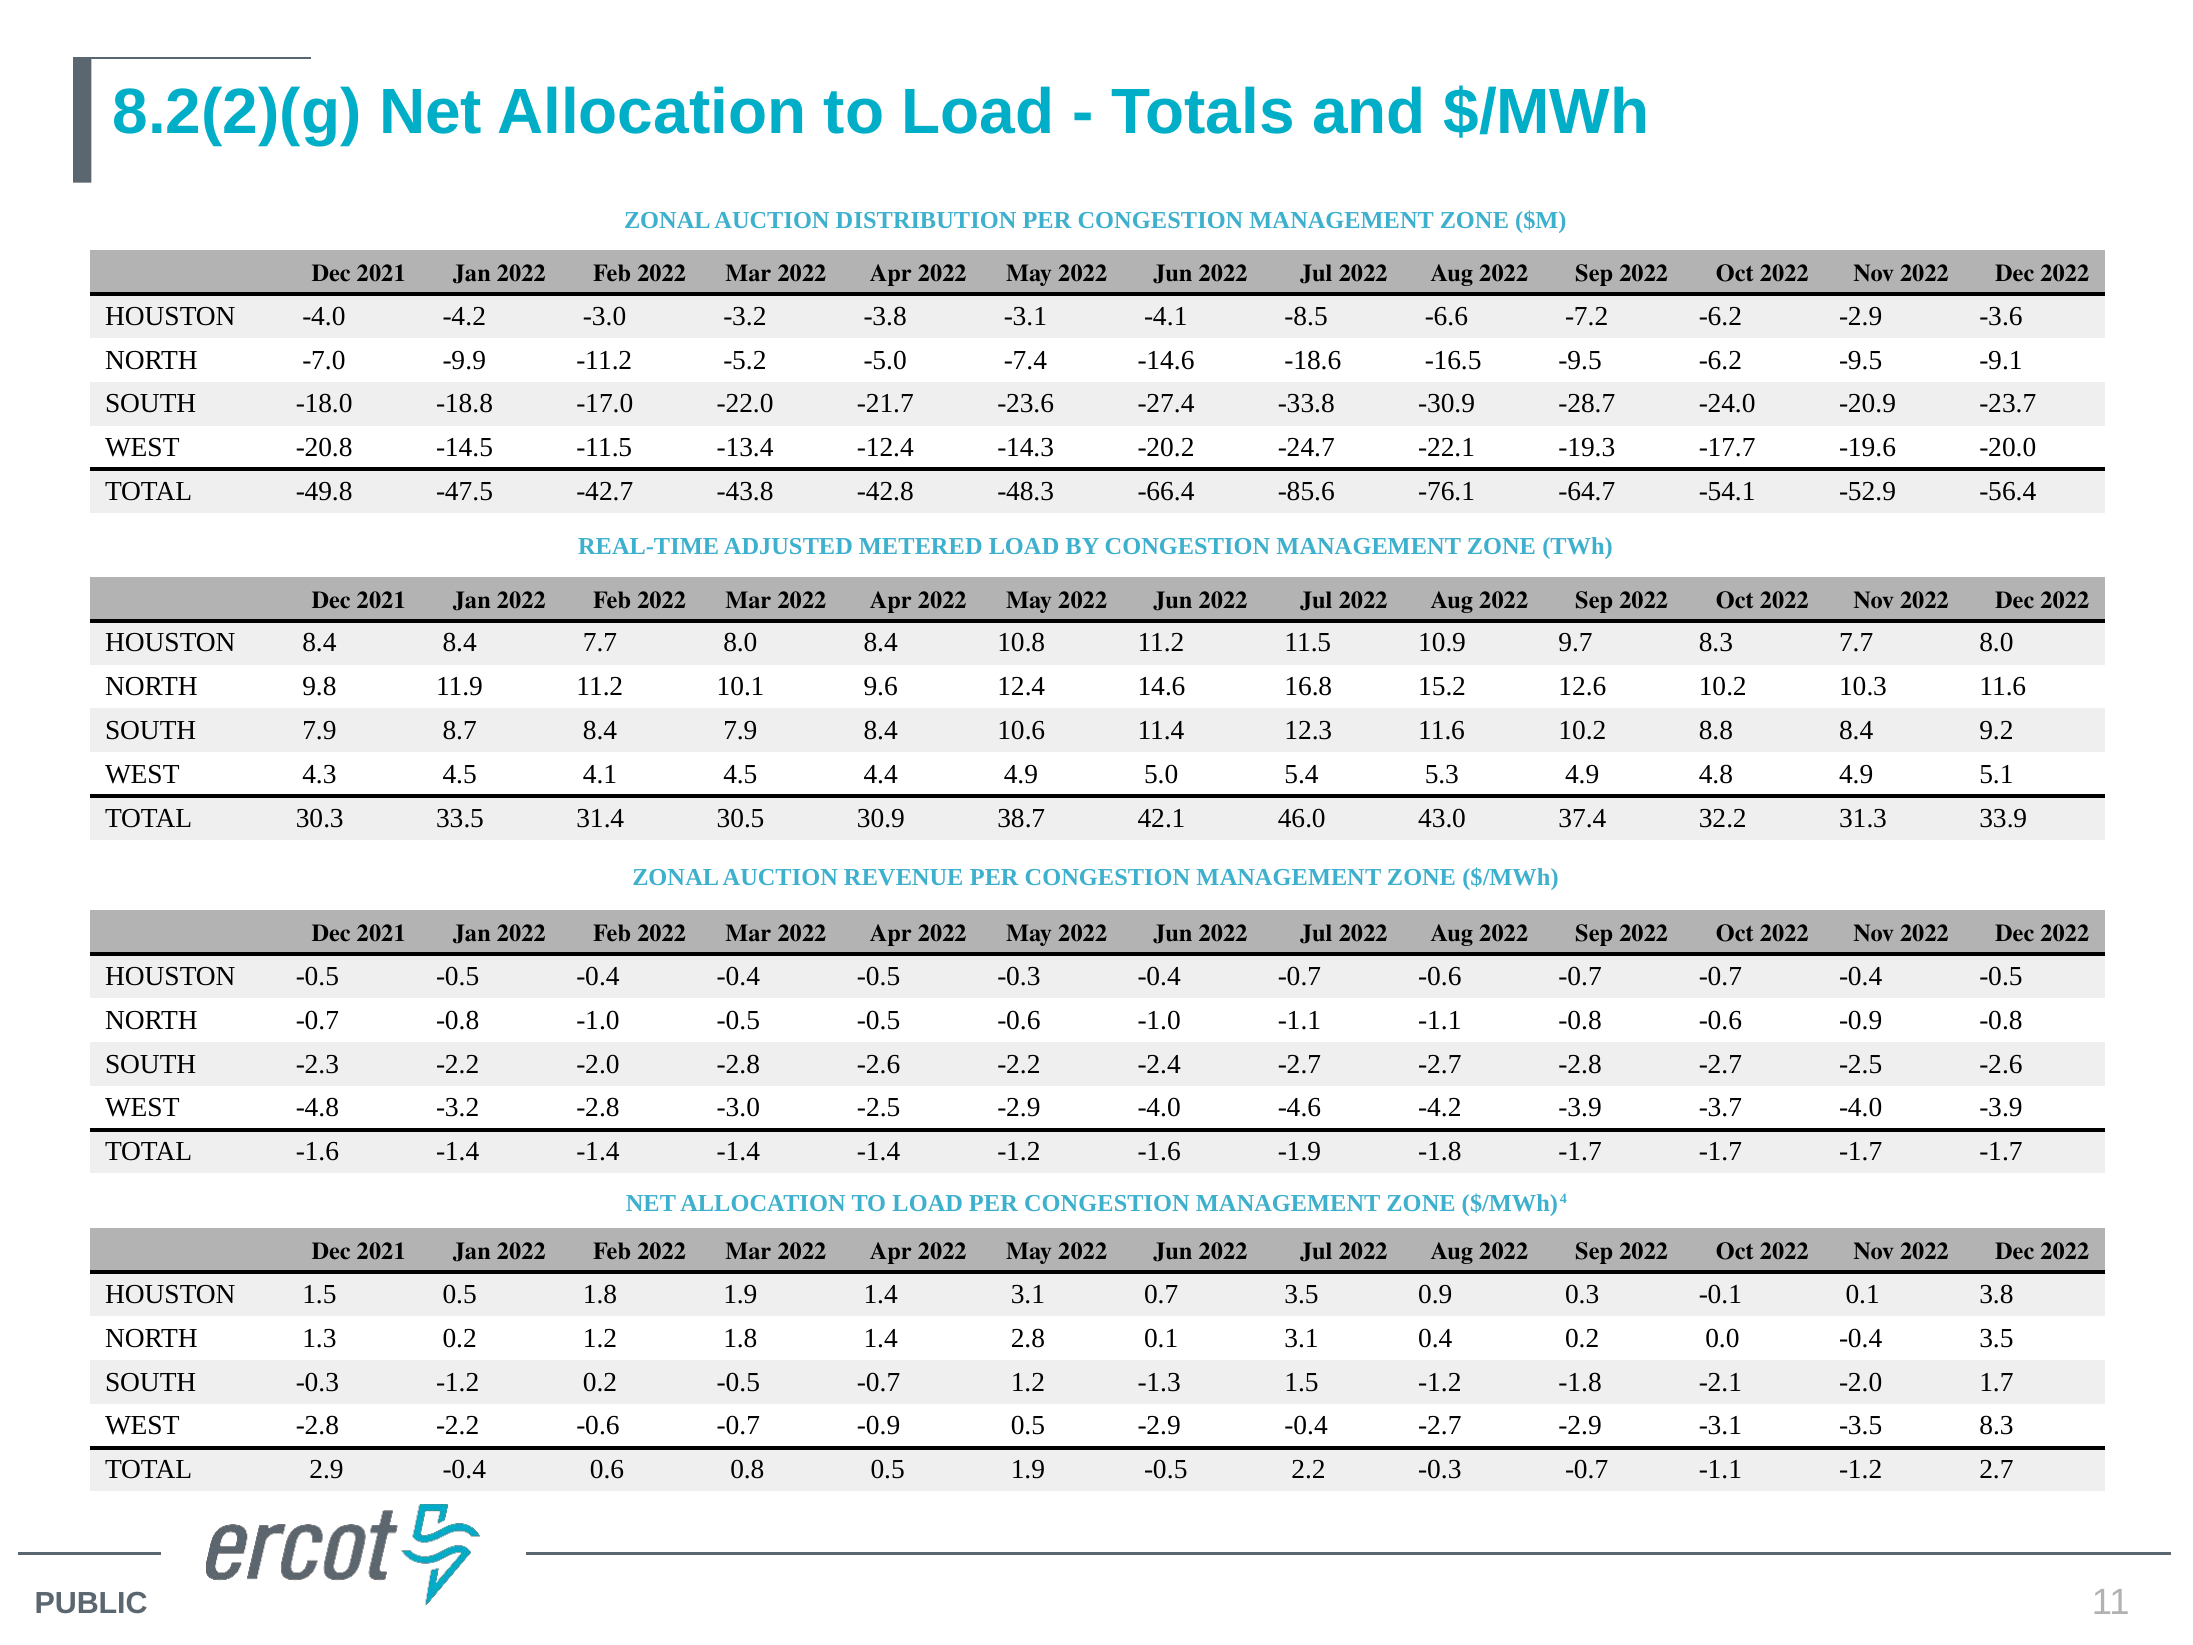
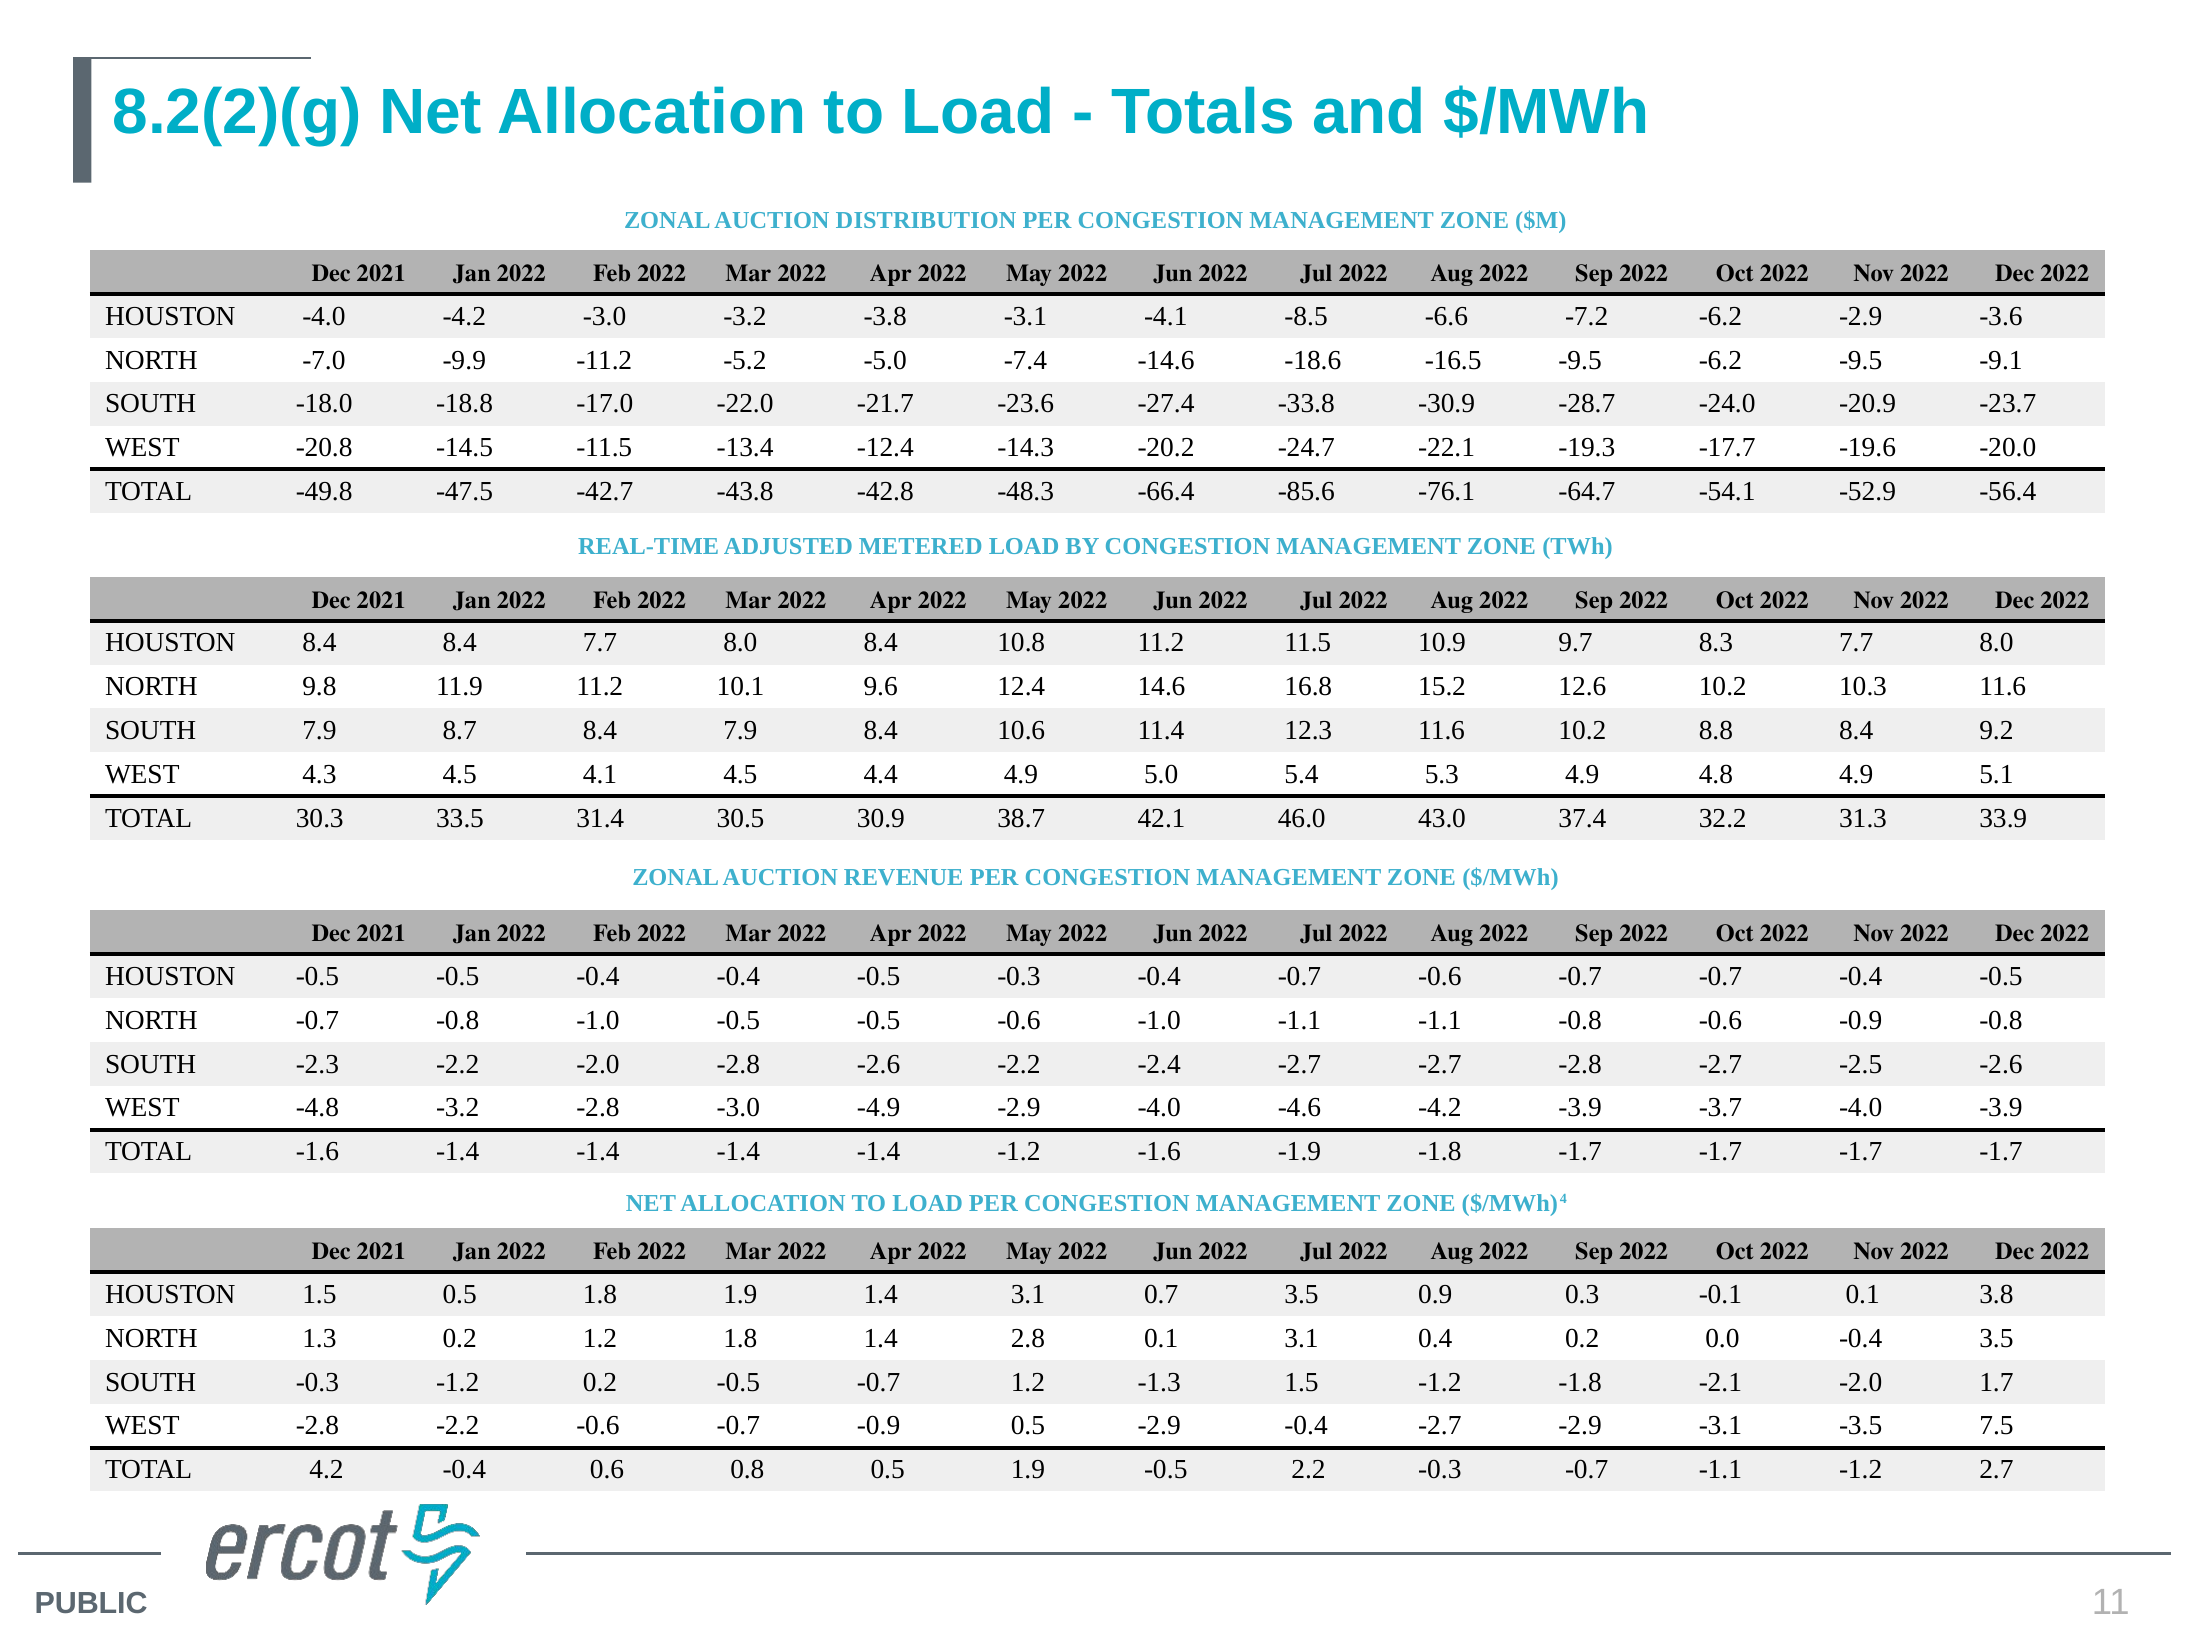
-3.0 -2.5: -2.5 -> -4.9
-3.5 8.3: 8.3 -> 7.5
2.9: 2.9 -> 4.2
